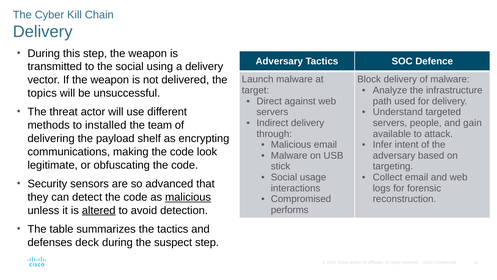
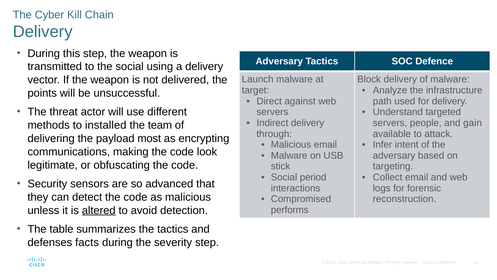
topics: topics -> points
shelf: shelf -> most
usage: usage -> period
malicious at (188, 197) underline: present -> none
deck: deck -> facts
suspect: suspect -> severity
